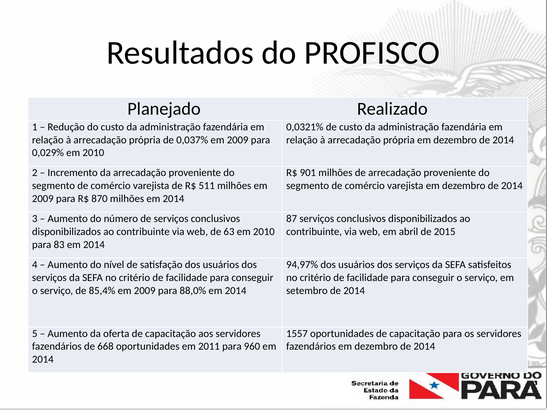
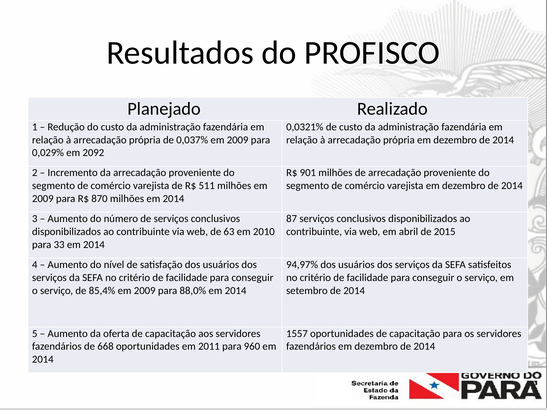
0,029% em 2010: 2010 -> 2092
83: 83 -> 33
